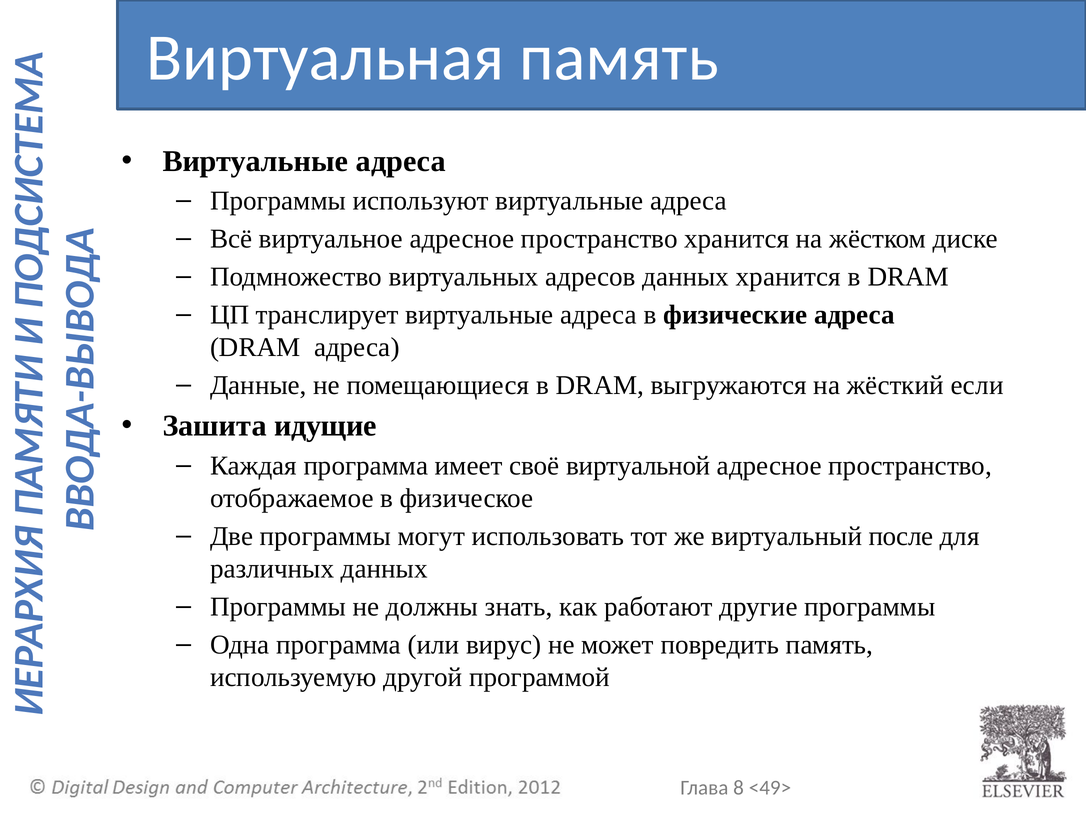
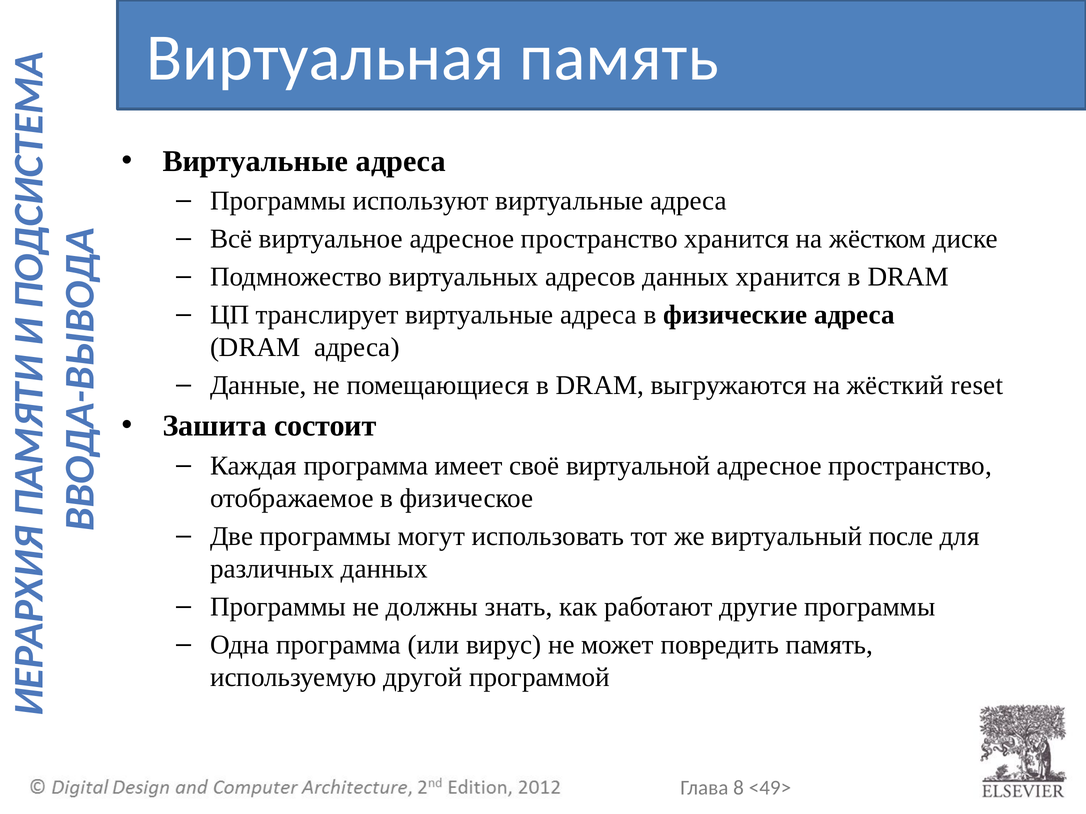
если: если -> reset
идущие: идущие -> состоит
